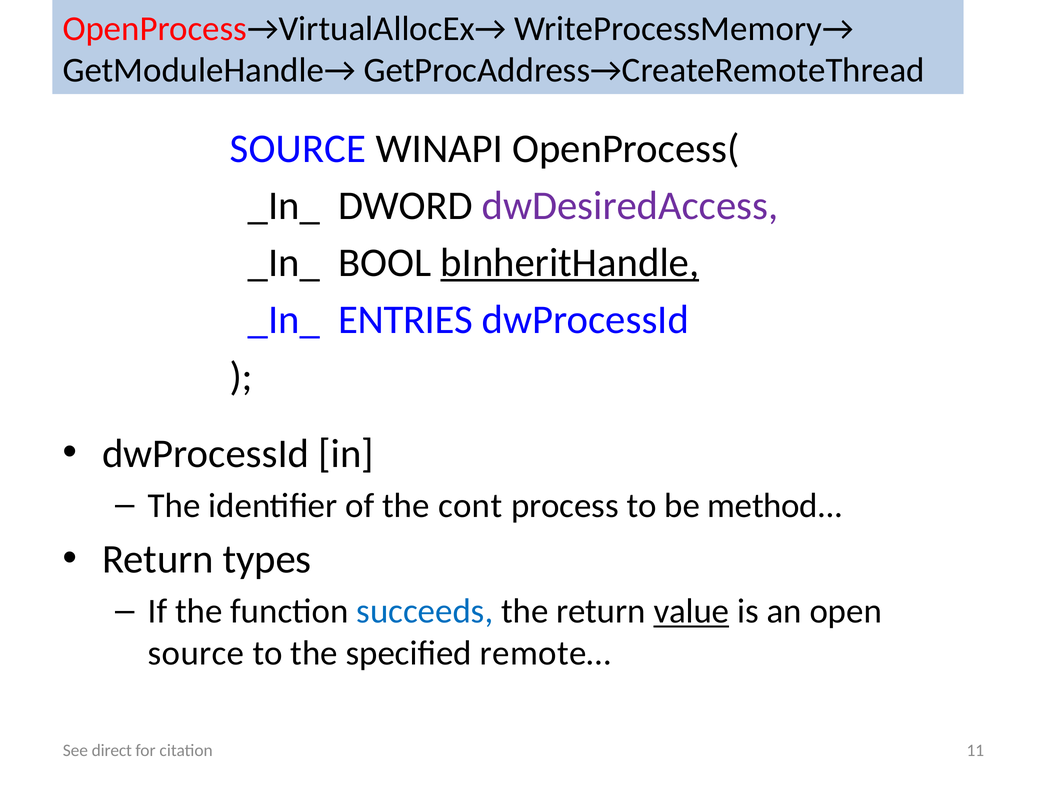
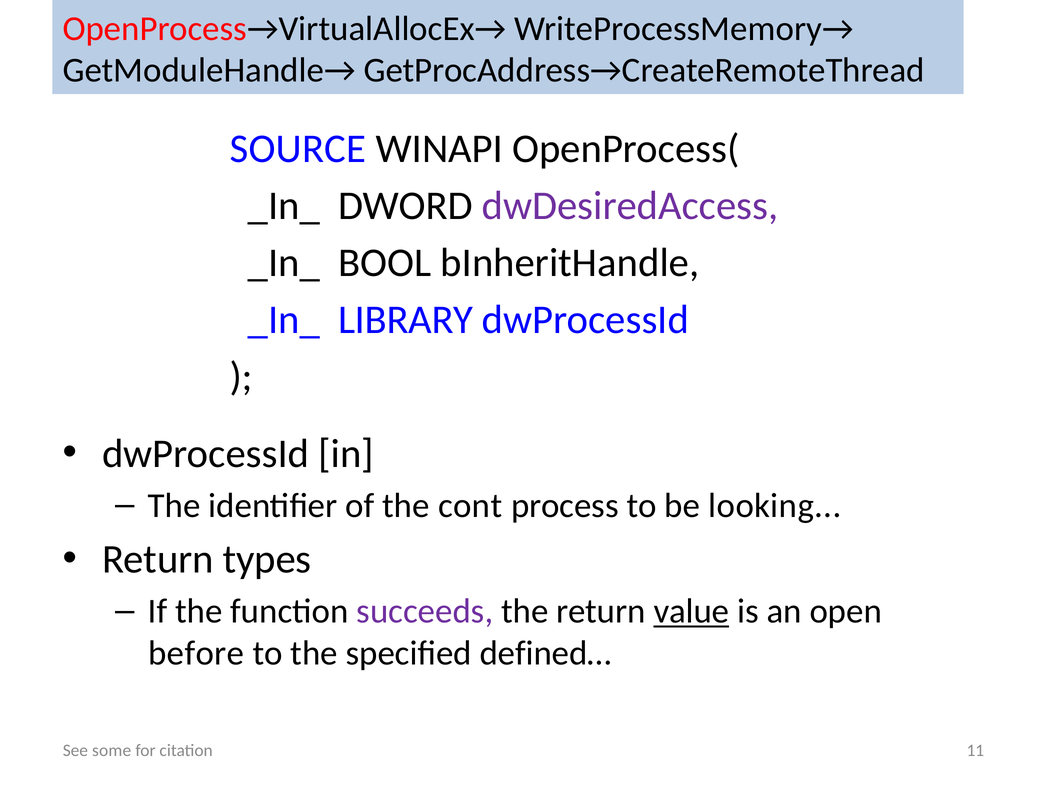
bInheritHandle underline: present -> none
ENTRIES: ENTRIES -> LIBRARY
method: method -> looking
succeeds colour: blue -> purple
source at (196, 653): source -> before
remote…: remote… -> defined…
direct: direct -> some
